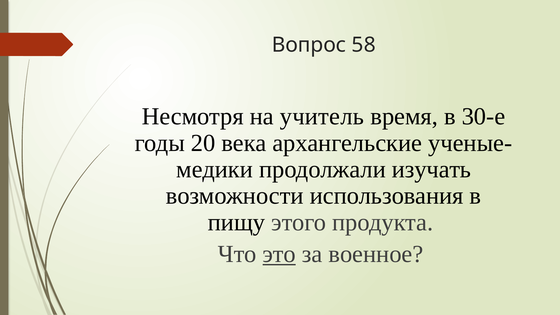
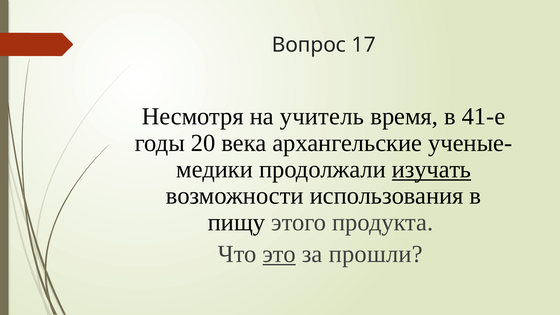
58: 58 -> 17
30-е: 30-е -> 41-е
изучать underline: none -> present
военное: военное -> прошли
